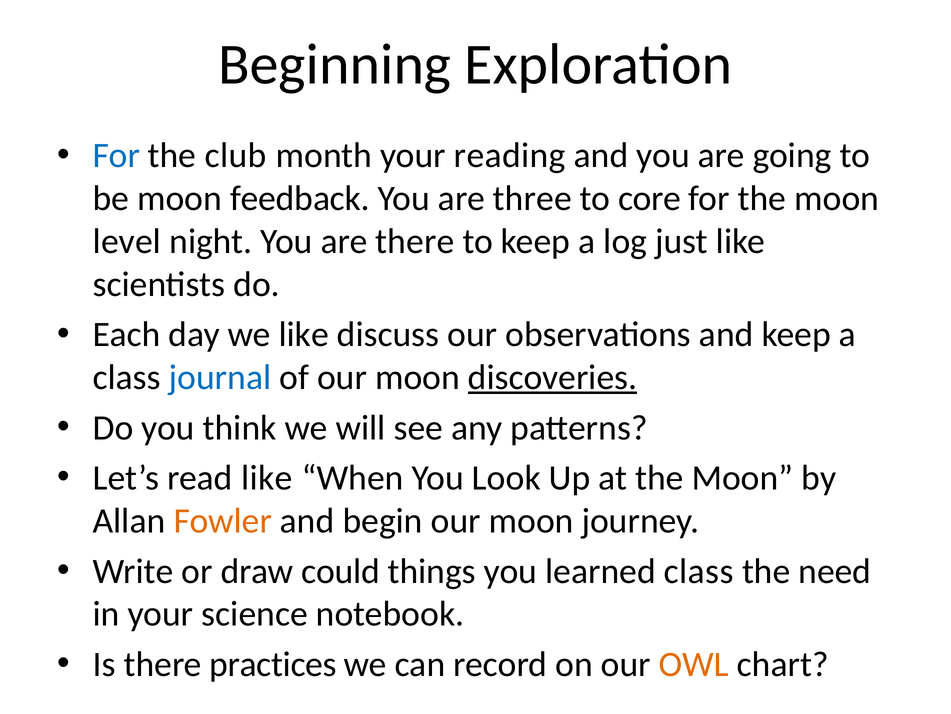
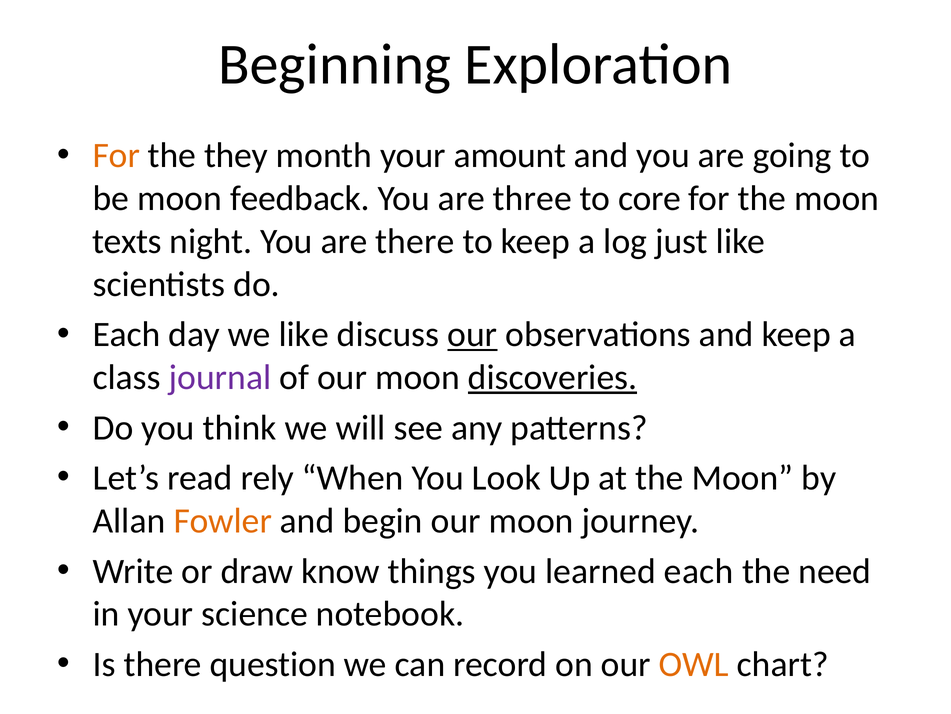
For at (116, 155) colour: blue -> orange
club: club -> they
reading: reading -> amount
level: level -> texts
our at (472, 334) underline: none -> present
journal colour: blue -> purple
read like: like -> rely
could: could -> know
learned class: class -> each
practices: practices -> question
